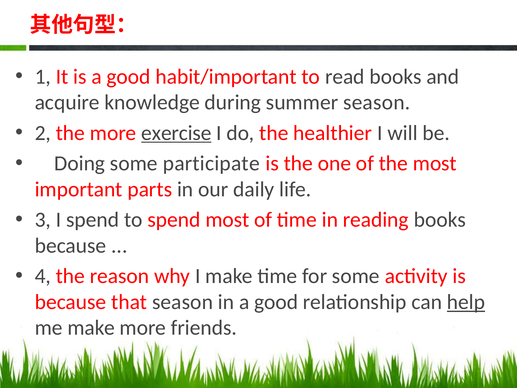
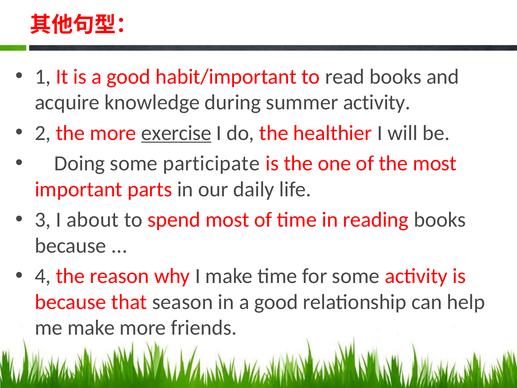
summer season: season -> activity
I spend: spend -> about
help underline: present -> none
